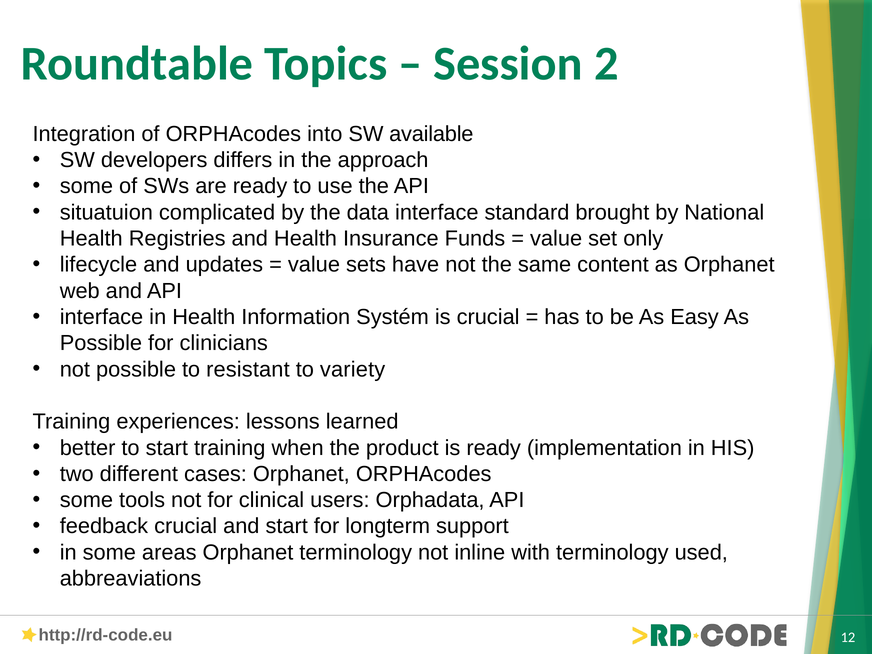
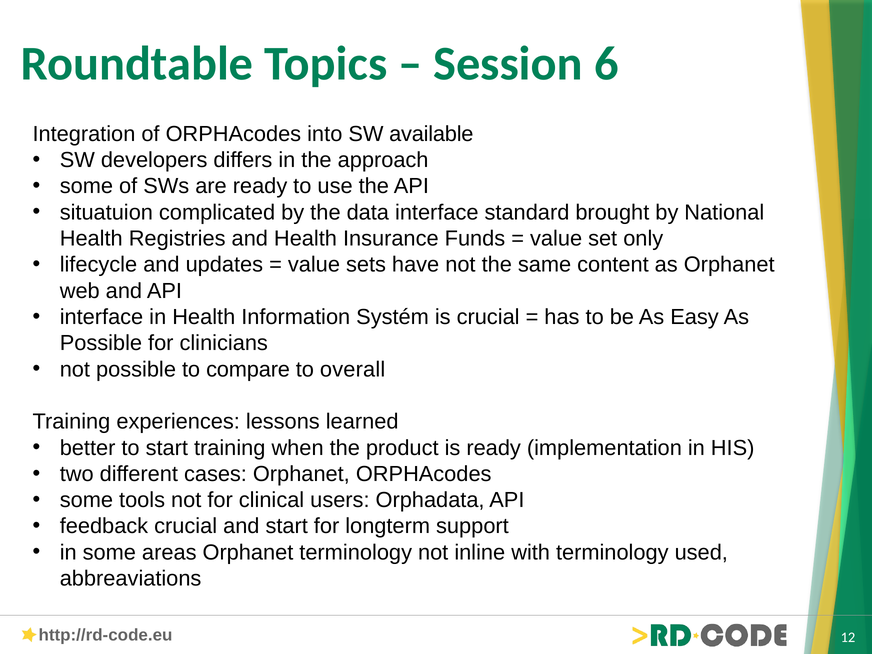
2: 2 -> 6
resistant: resistant -> compare
variety: variety -> overall
